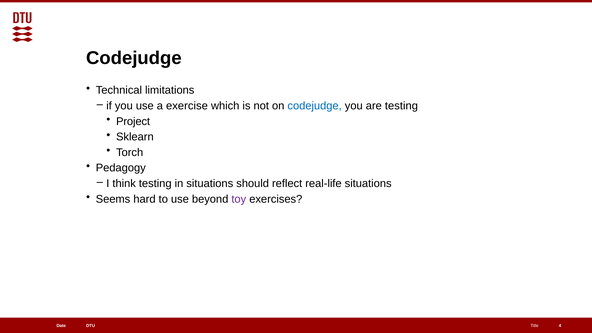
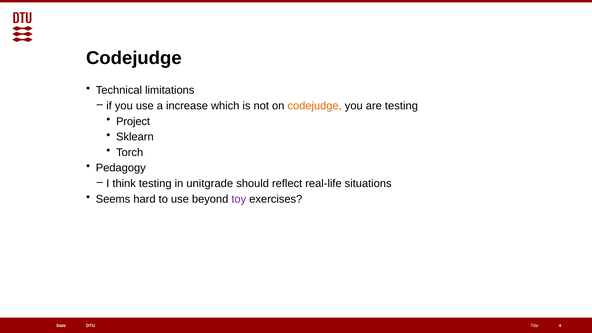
exercise: exercise -> increase
codejudge at (315, 106) colour: blue -> orange
in situations: situations -> unitgrade
